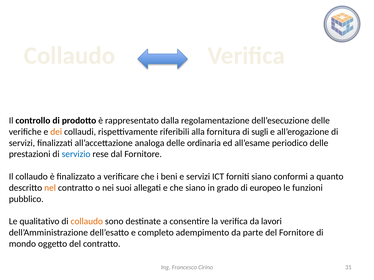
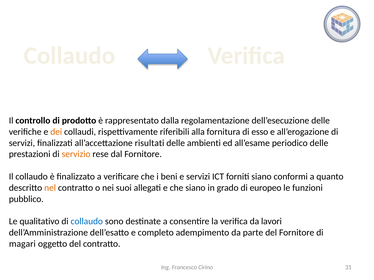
sugli: sugli -> esso
analoga: analoga -> risultati
ordinaria: ordinaria -> ambienti
servizio colour: blue -> orange
collaudo at (87, 222) colour: orange -> blue
mondo: mondo -> magari
